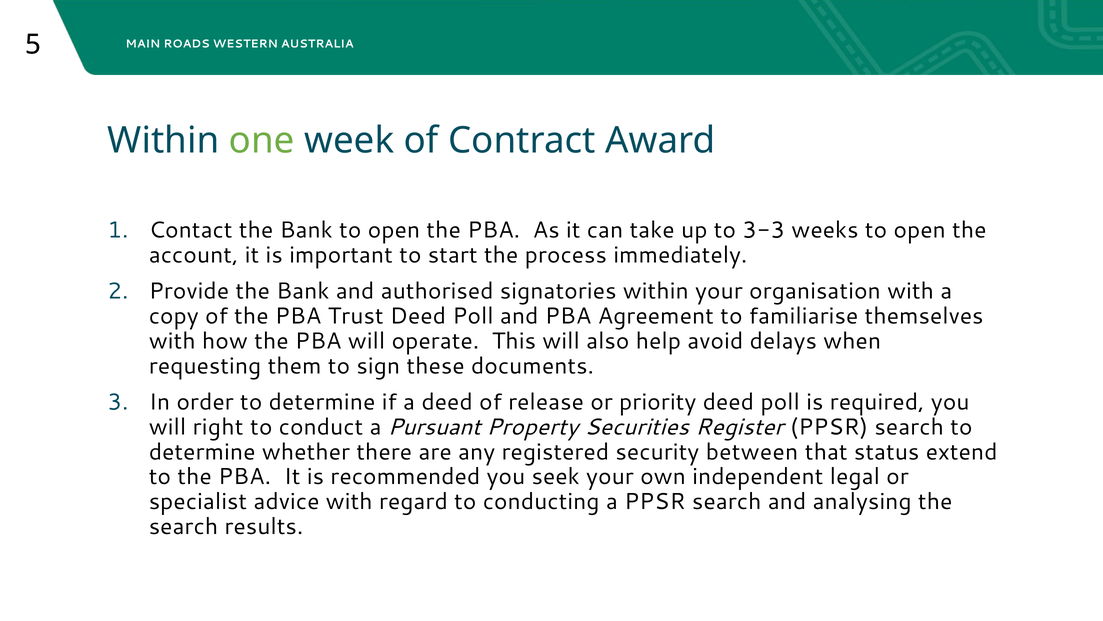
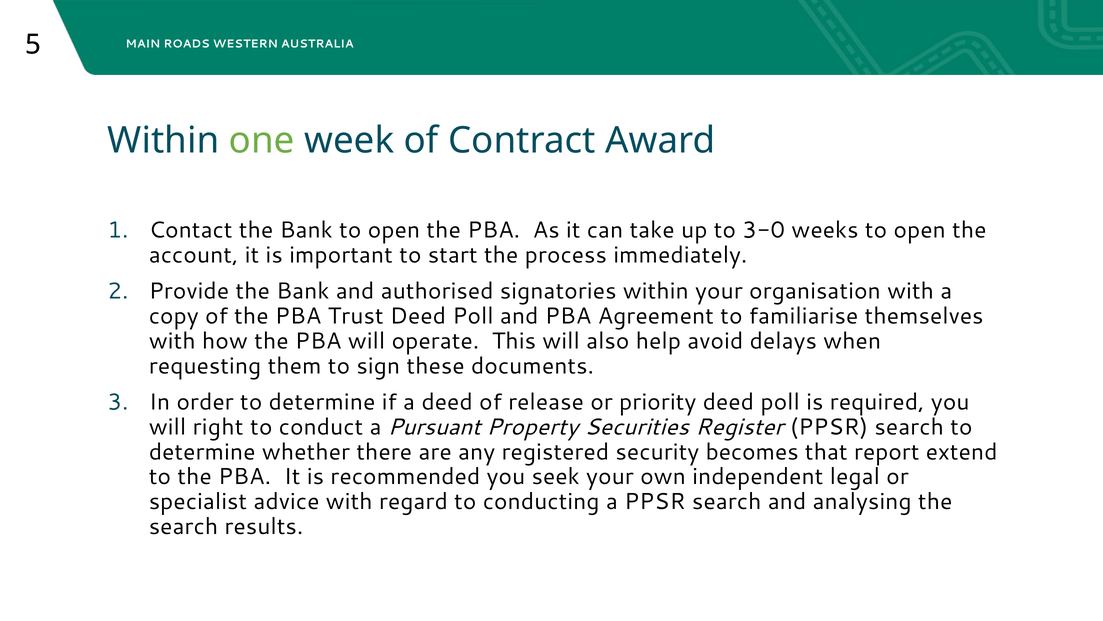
3-3: 3-3 -> 3-0
between: between -> becomes
status: status -> report
